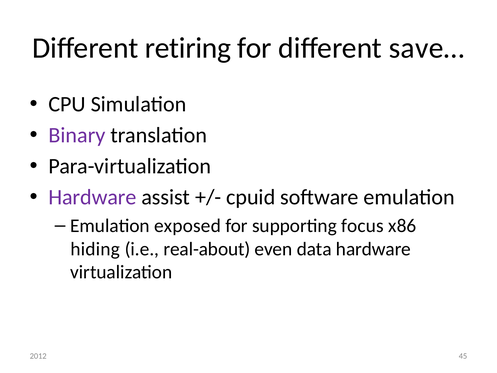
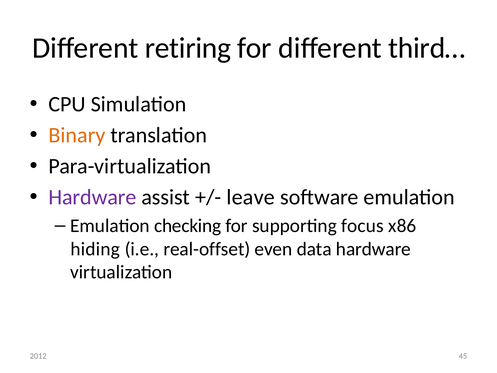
save…: save… -> third…
Binary colour: purple -> orange
cpuid: cpuid -> leave
exposed: exposed -> checking
real-about: real-about -> real-offset
